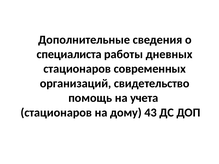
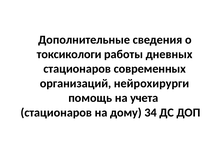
специалиста: специалиста -> токсикологи
свидетельство: свидетельство -> нейрохирурги
43: 43 -> 34
